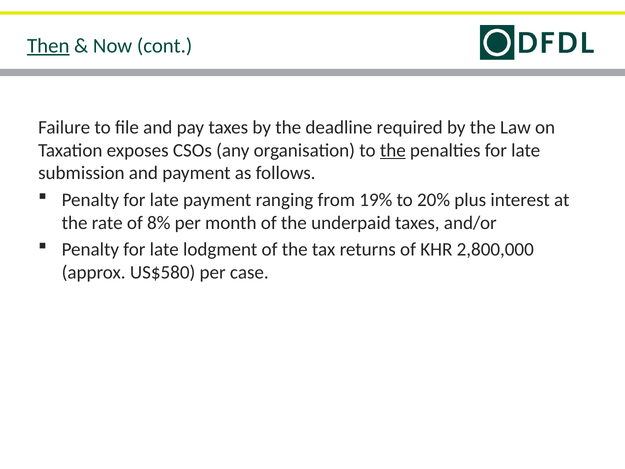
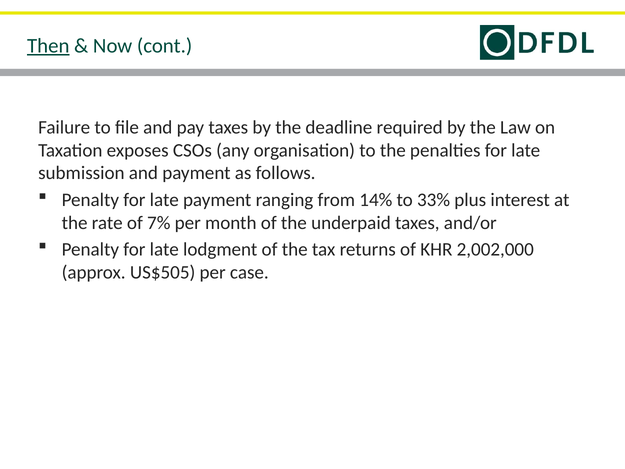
the at (393, 150) underline: present -> none
19%: 19% -> 14%
20%: 20% -> 33%
8%: 8% -> 7%
2,800,000: 2,800,000 -> 2,002,000
US$580: US$580 -> US$505
